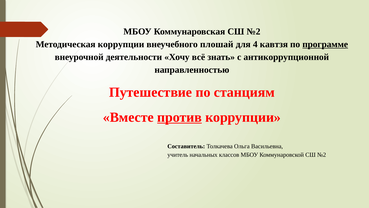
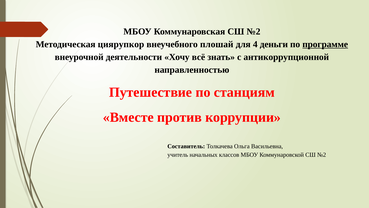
Методическая коррупции: коррупции -> циярупкор
кавтзя: кавтзя -> деньги
против underline: present -> none
